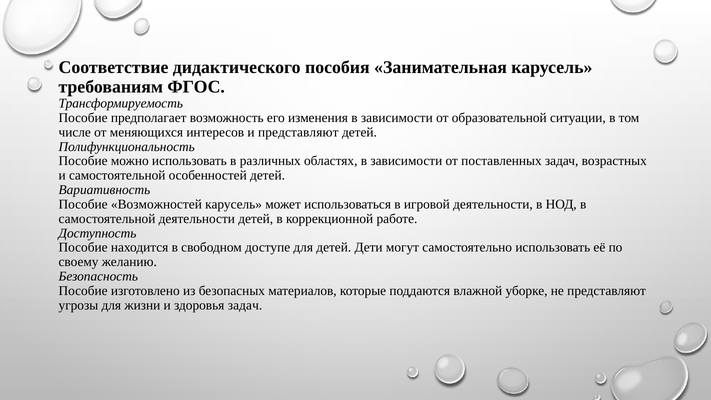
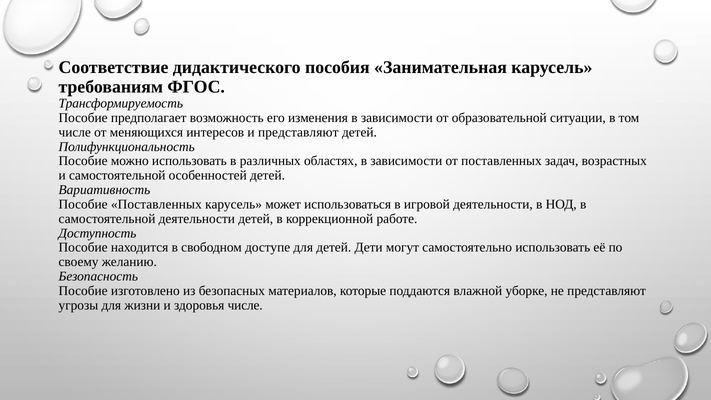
Пособие Возможностей: Возможностей -> Поставленных
здоровья задач: задач -> числе
